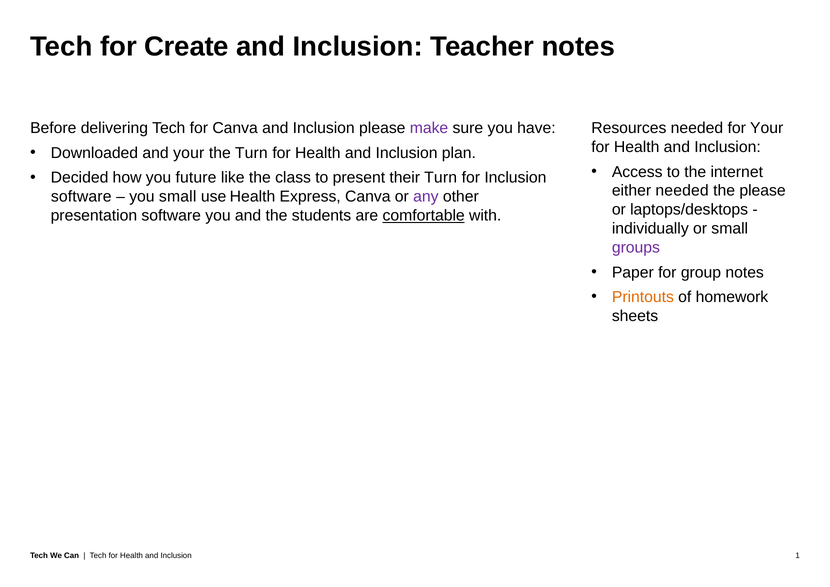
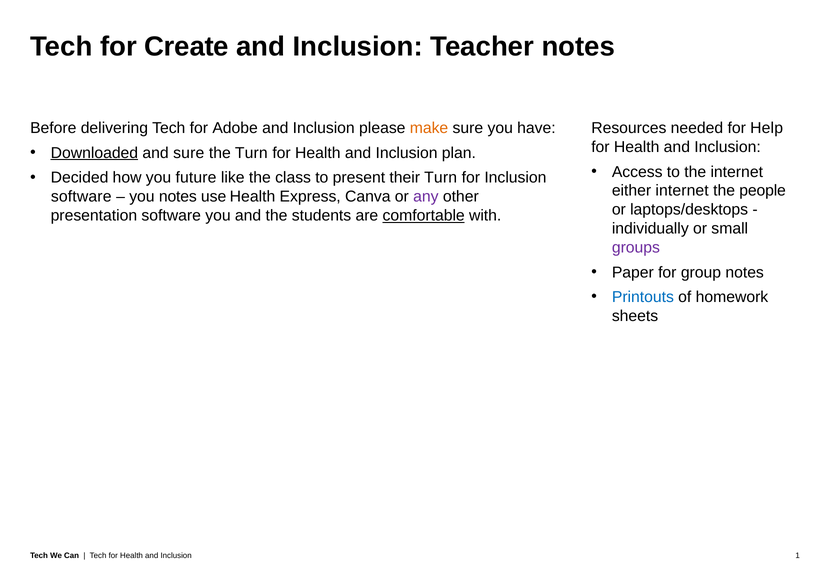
for Canva: Canva -> Adobe
make colour: purple -> orange
for Your: Your -> Help
Downloaded underline: none -> present
and your: your -> sure
either needed: needed -> internet
the please: please -> people
you small: small -> notes
Printouts colour: orange -> blue
